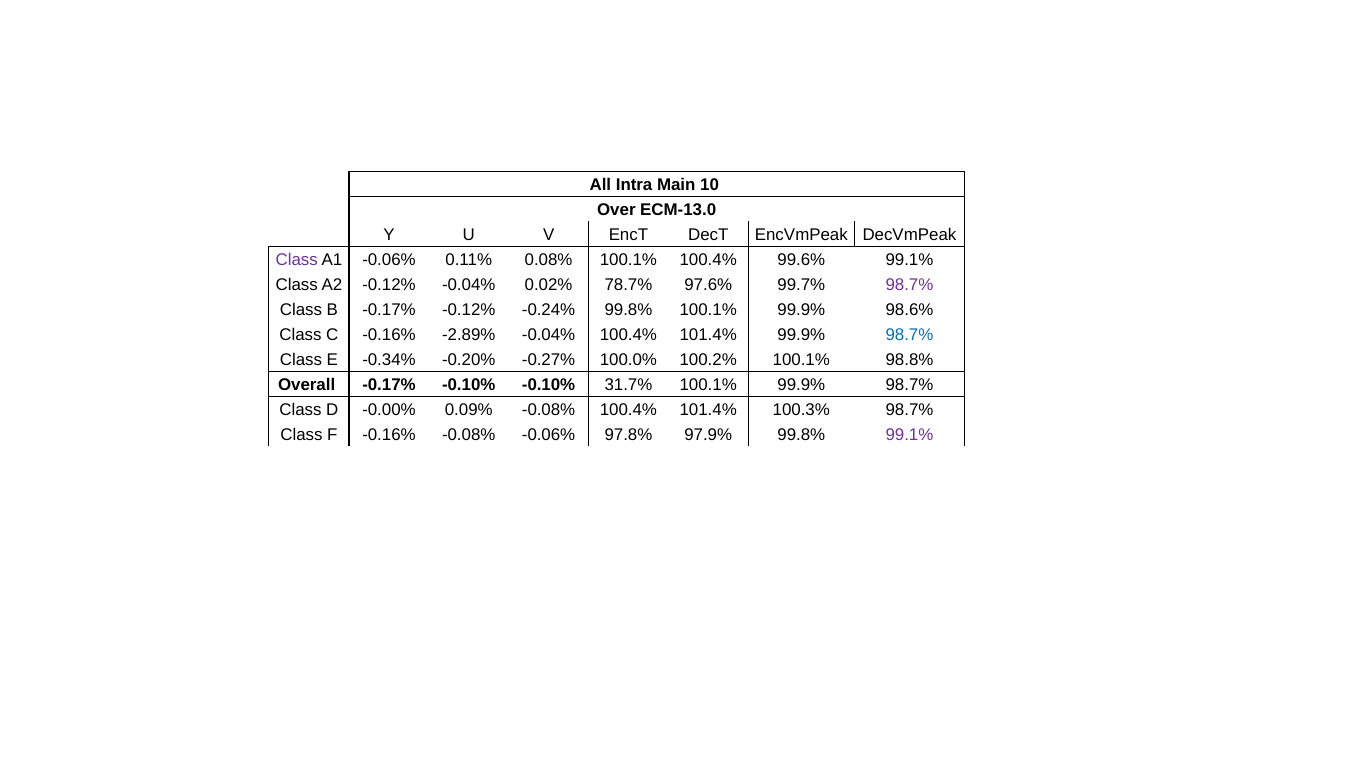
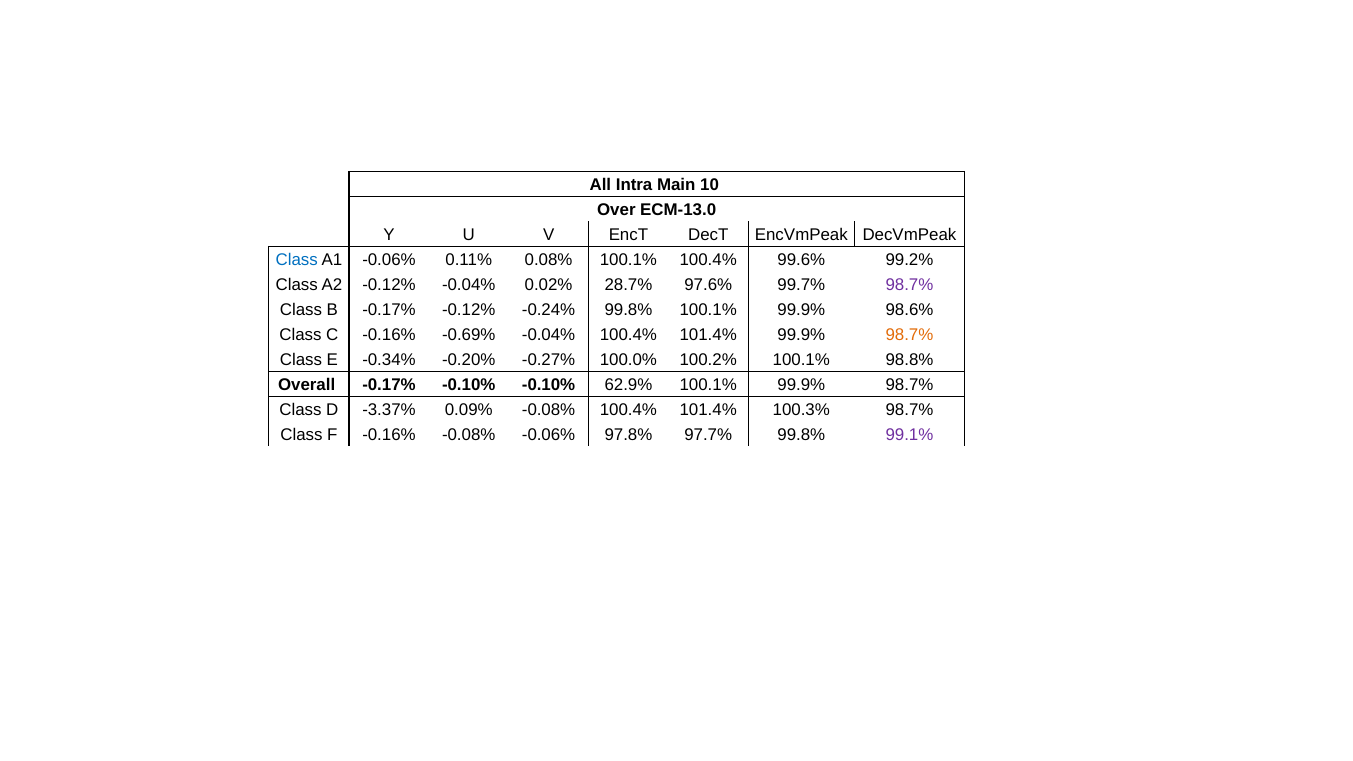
Class at (297, 260) colour: purple -> blue
99.6% 99.1%: 99.1% -> 99.2%
78.7%: 78.7% -> 28.7%
-2.89%: -2.89% -> -0.69%
98.7% at (909, 335) colour: blue -> orange
31.7%: 31.7% -> 62.9%
-0.00%: -0.00% -> -3.37%
97.9%: 97.9% -> 97.7%
